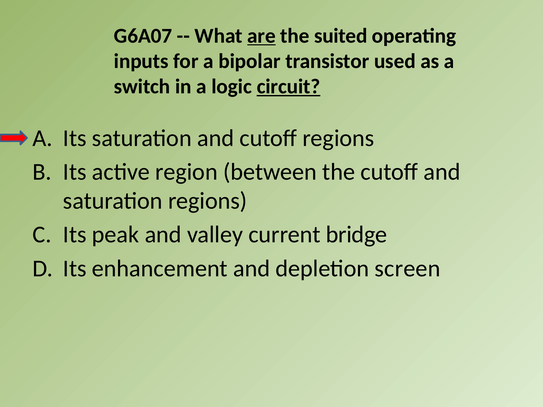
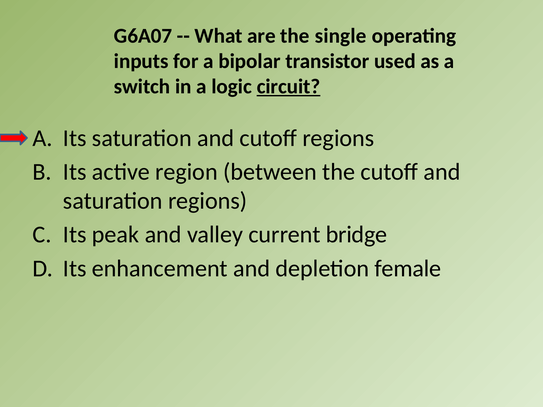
are underline: present -> none
suited: suited -> single
screen: screen -> female
